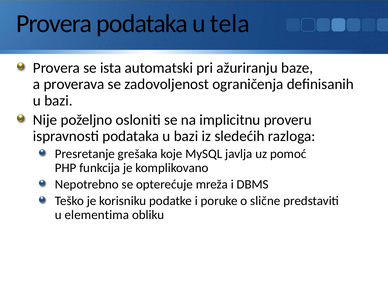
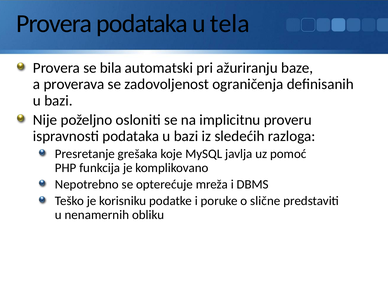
ista: ista -> bila
elementima: elementima -> nenamernih
